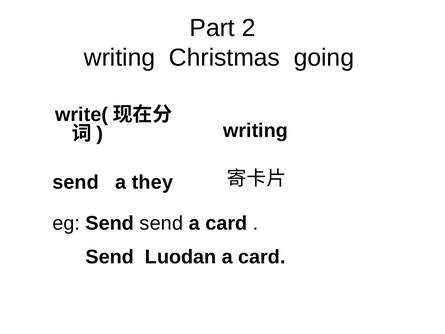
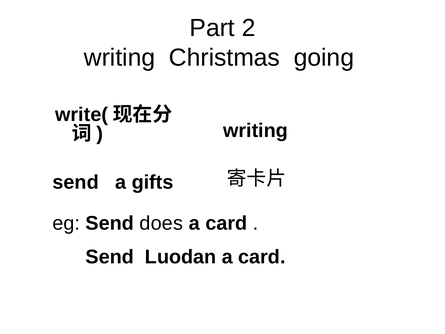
they: they -> gifts
Send send: send -> does
